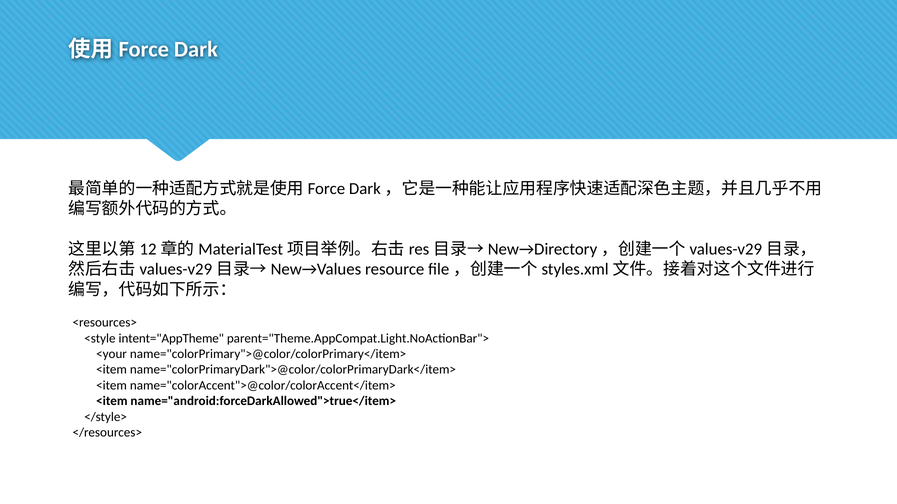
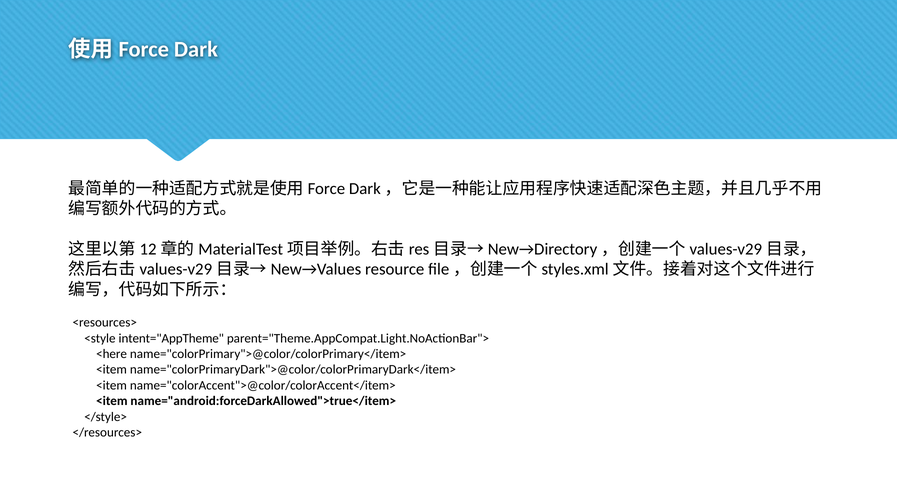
<your: <your -> <here
